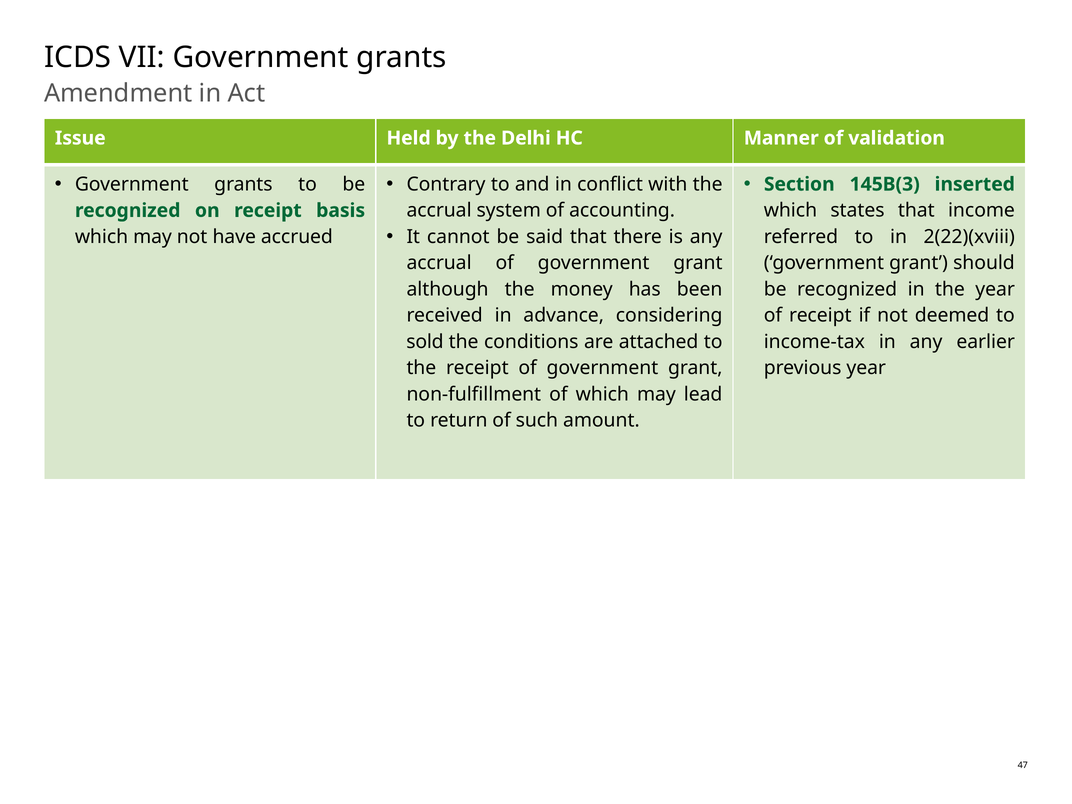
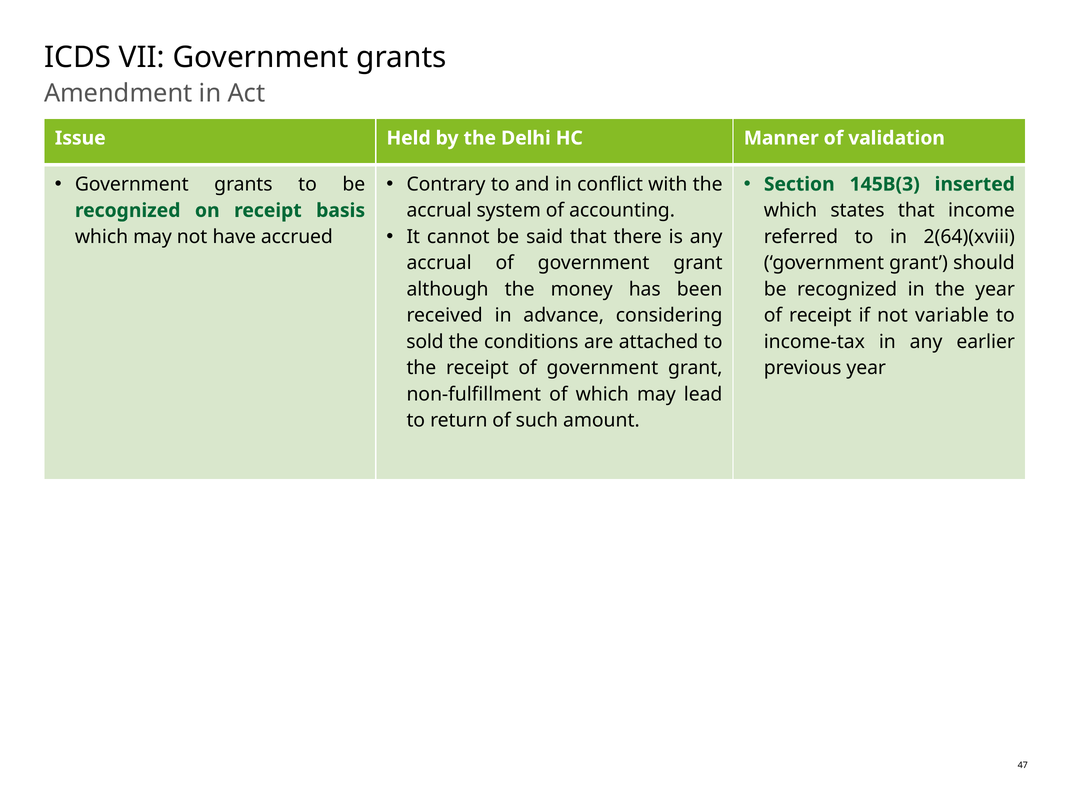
2(22)(xviii: 2(22)(xviii -> 2(64)(xviii
deemed: deemed -> variable
